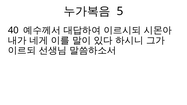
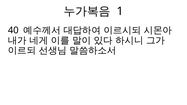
5: 5 -> 1
